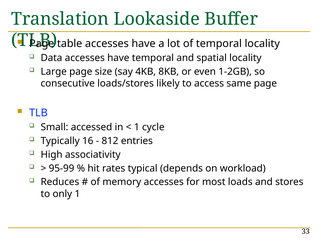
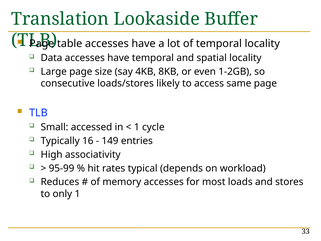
812: 812 -> 149
